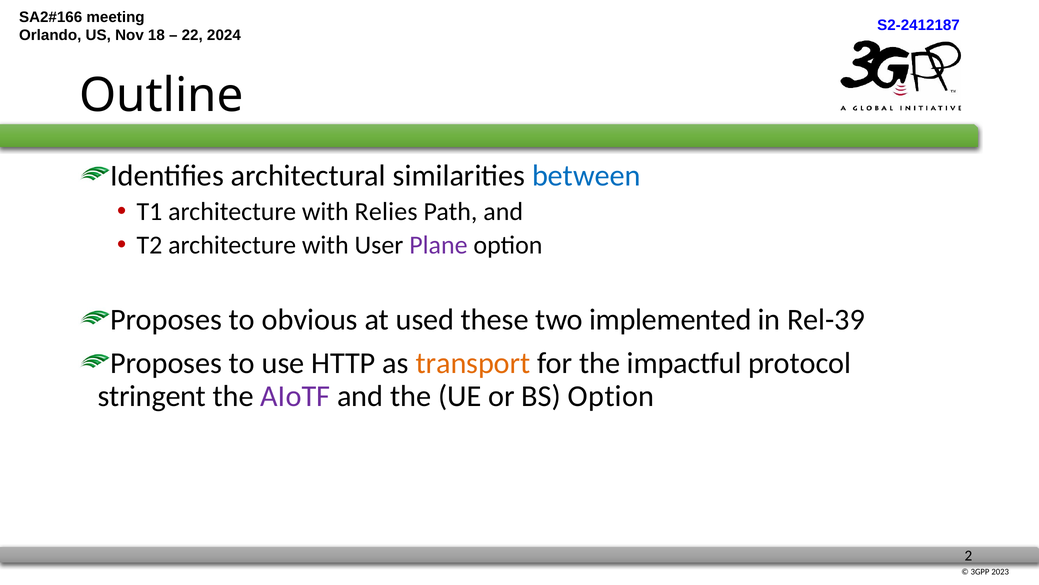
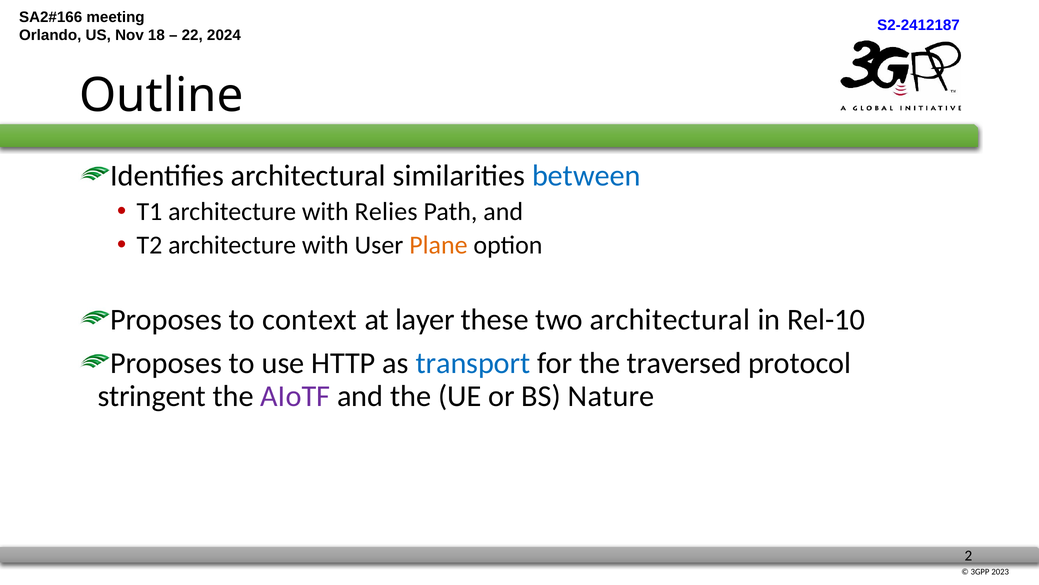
Plane colour: purple -> orange
obvious: obvious -> context
used: used -> layer
two implemented: implemented -> architectural
Rel-39: Rel-39 -> Rel-10
transport colour: orange -> blue
impactful: impactful -> traversed
BS Option: Option -> Nature
